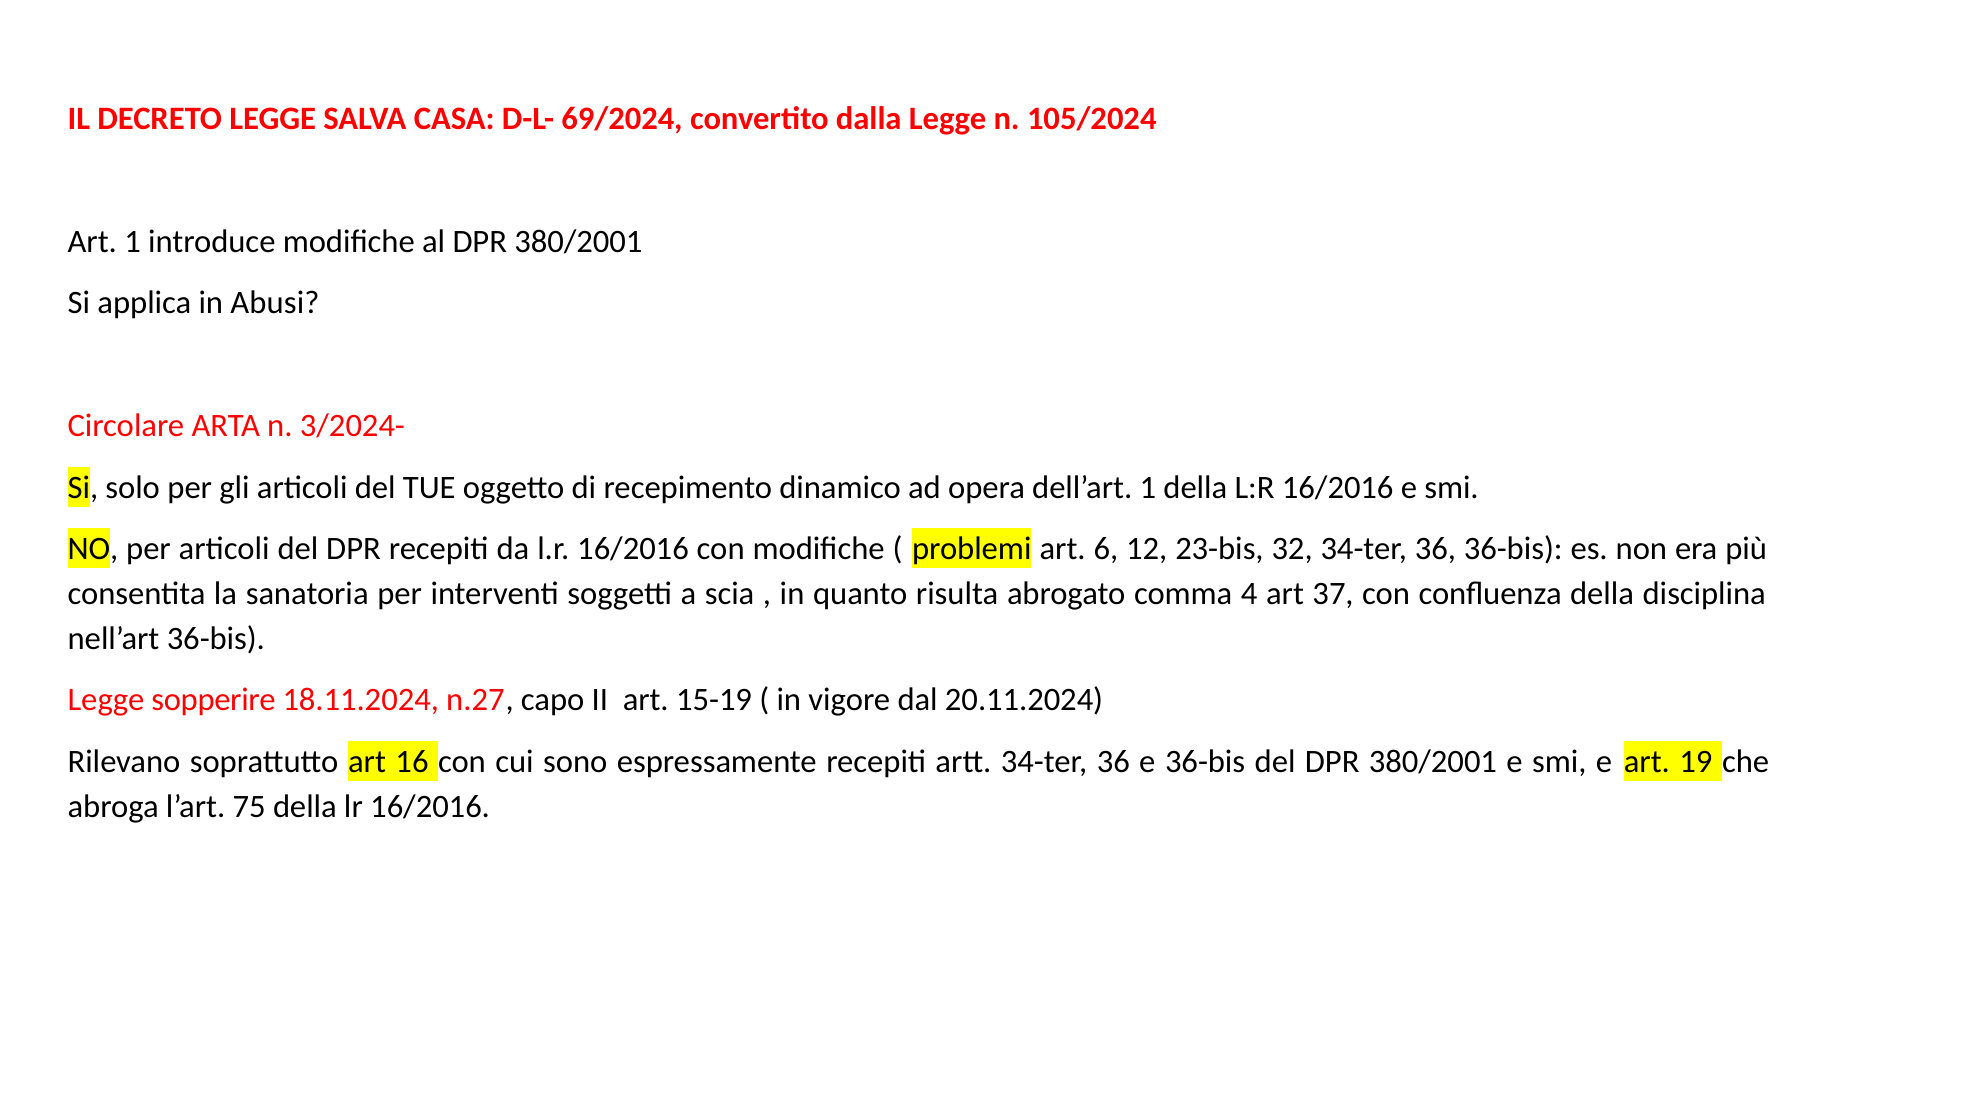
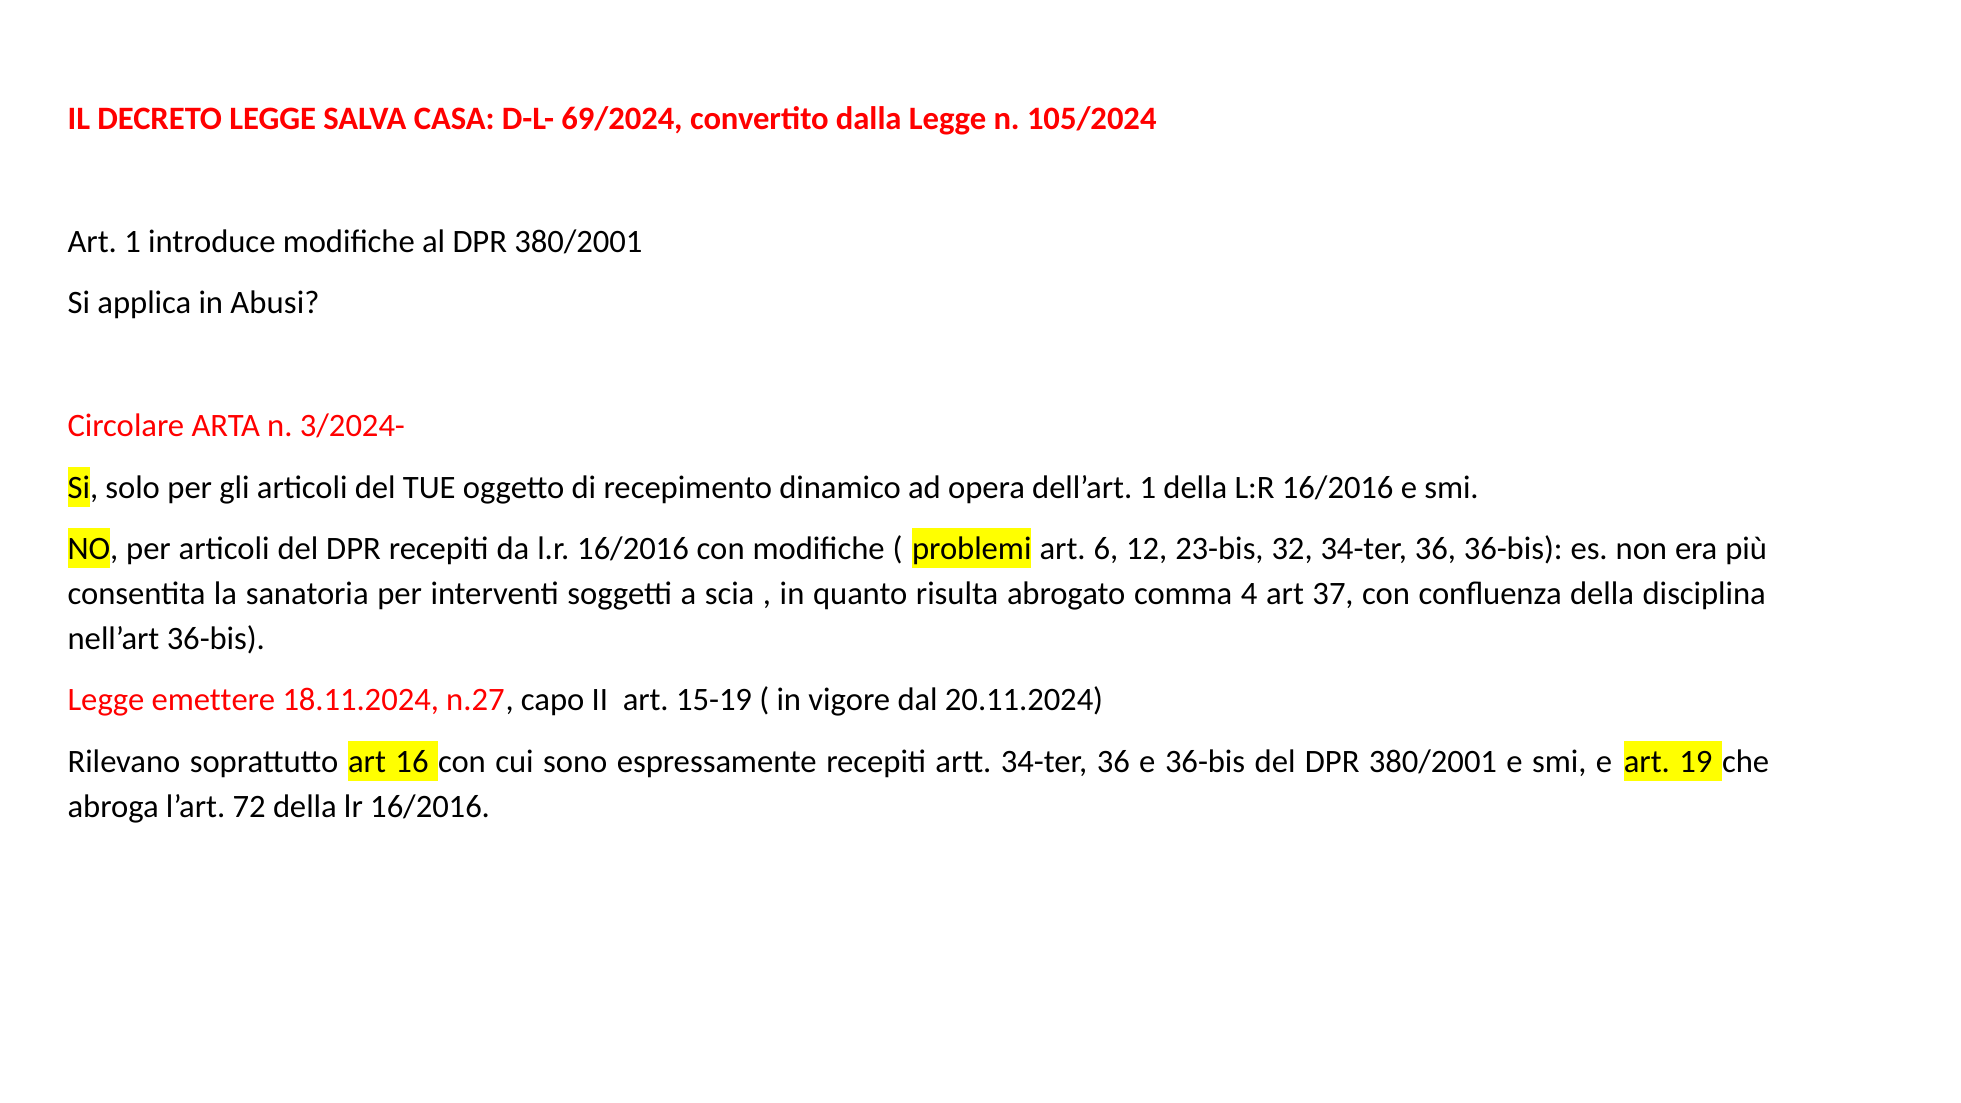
sopperire: sopperire -> emettere
75: 75 -> 72
